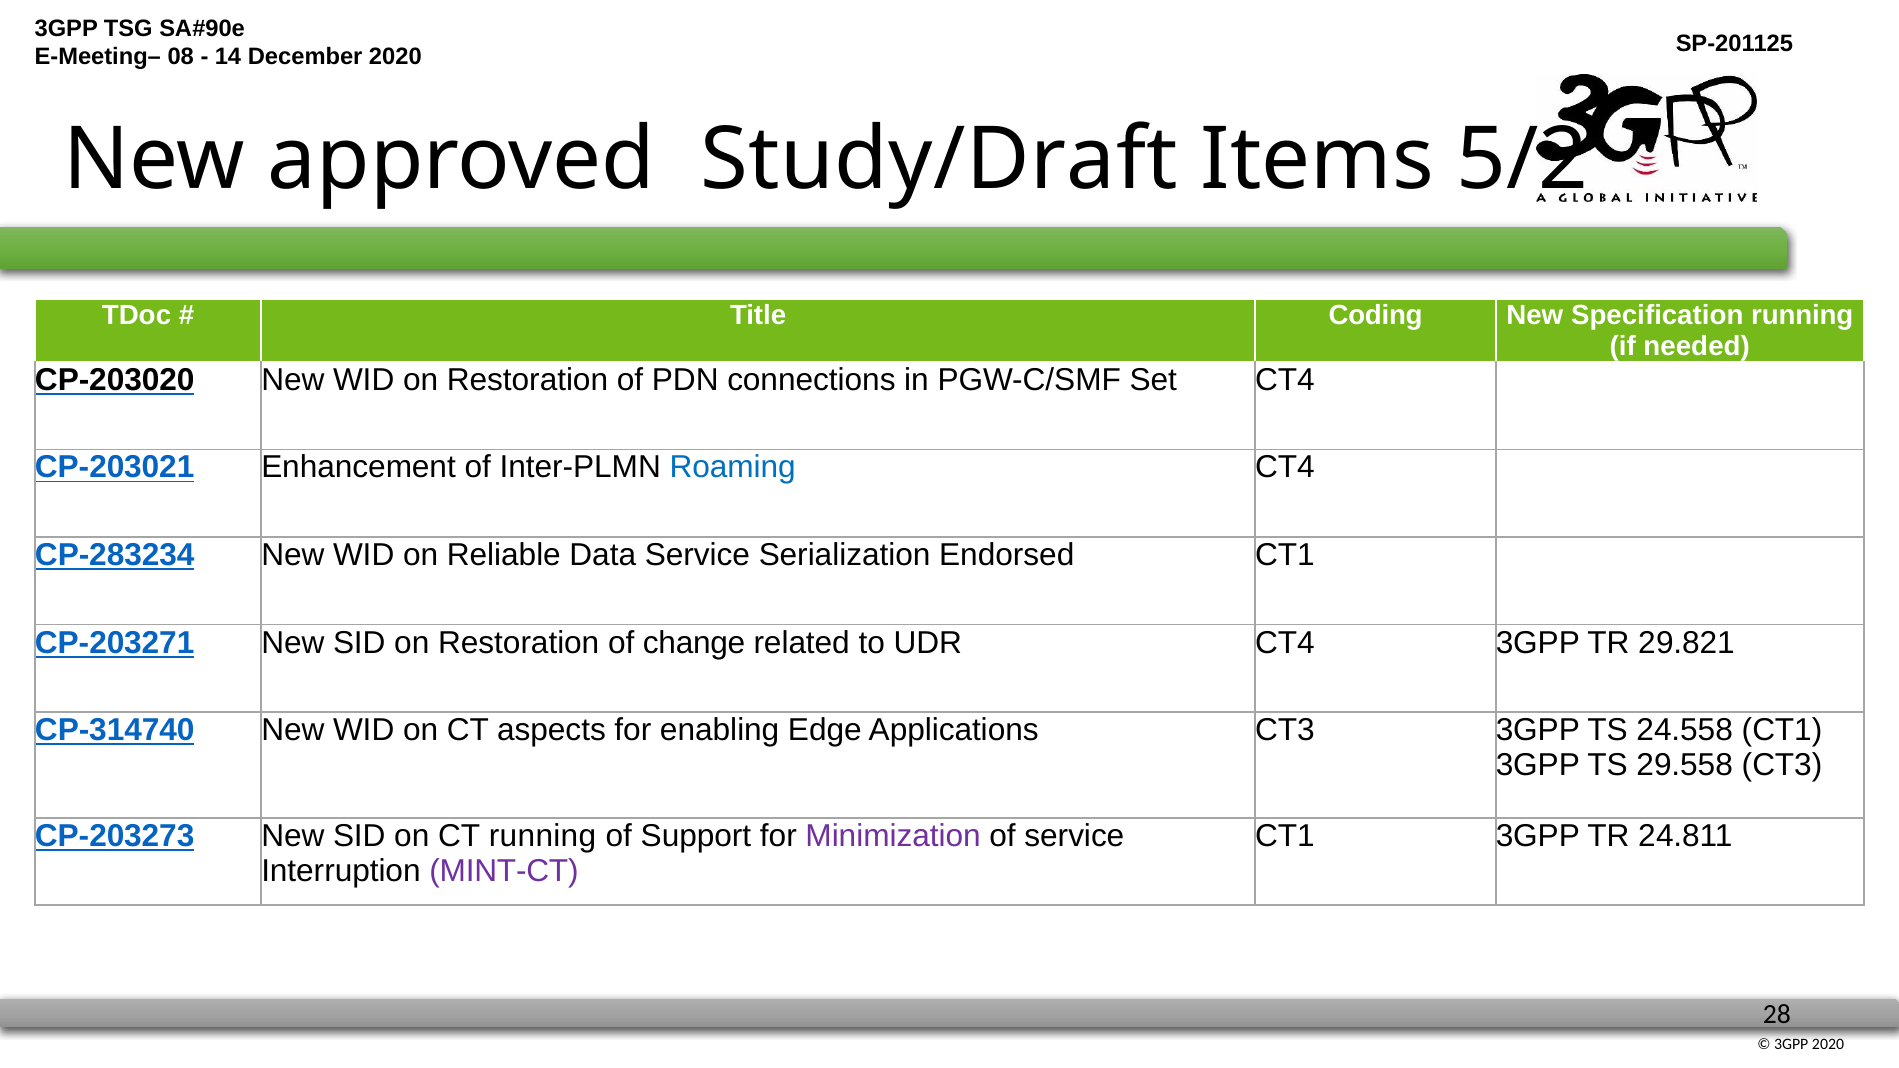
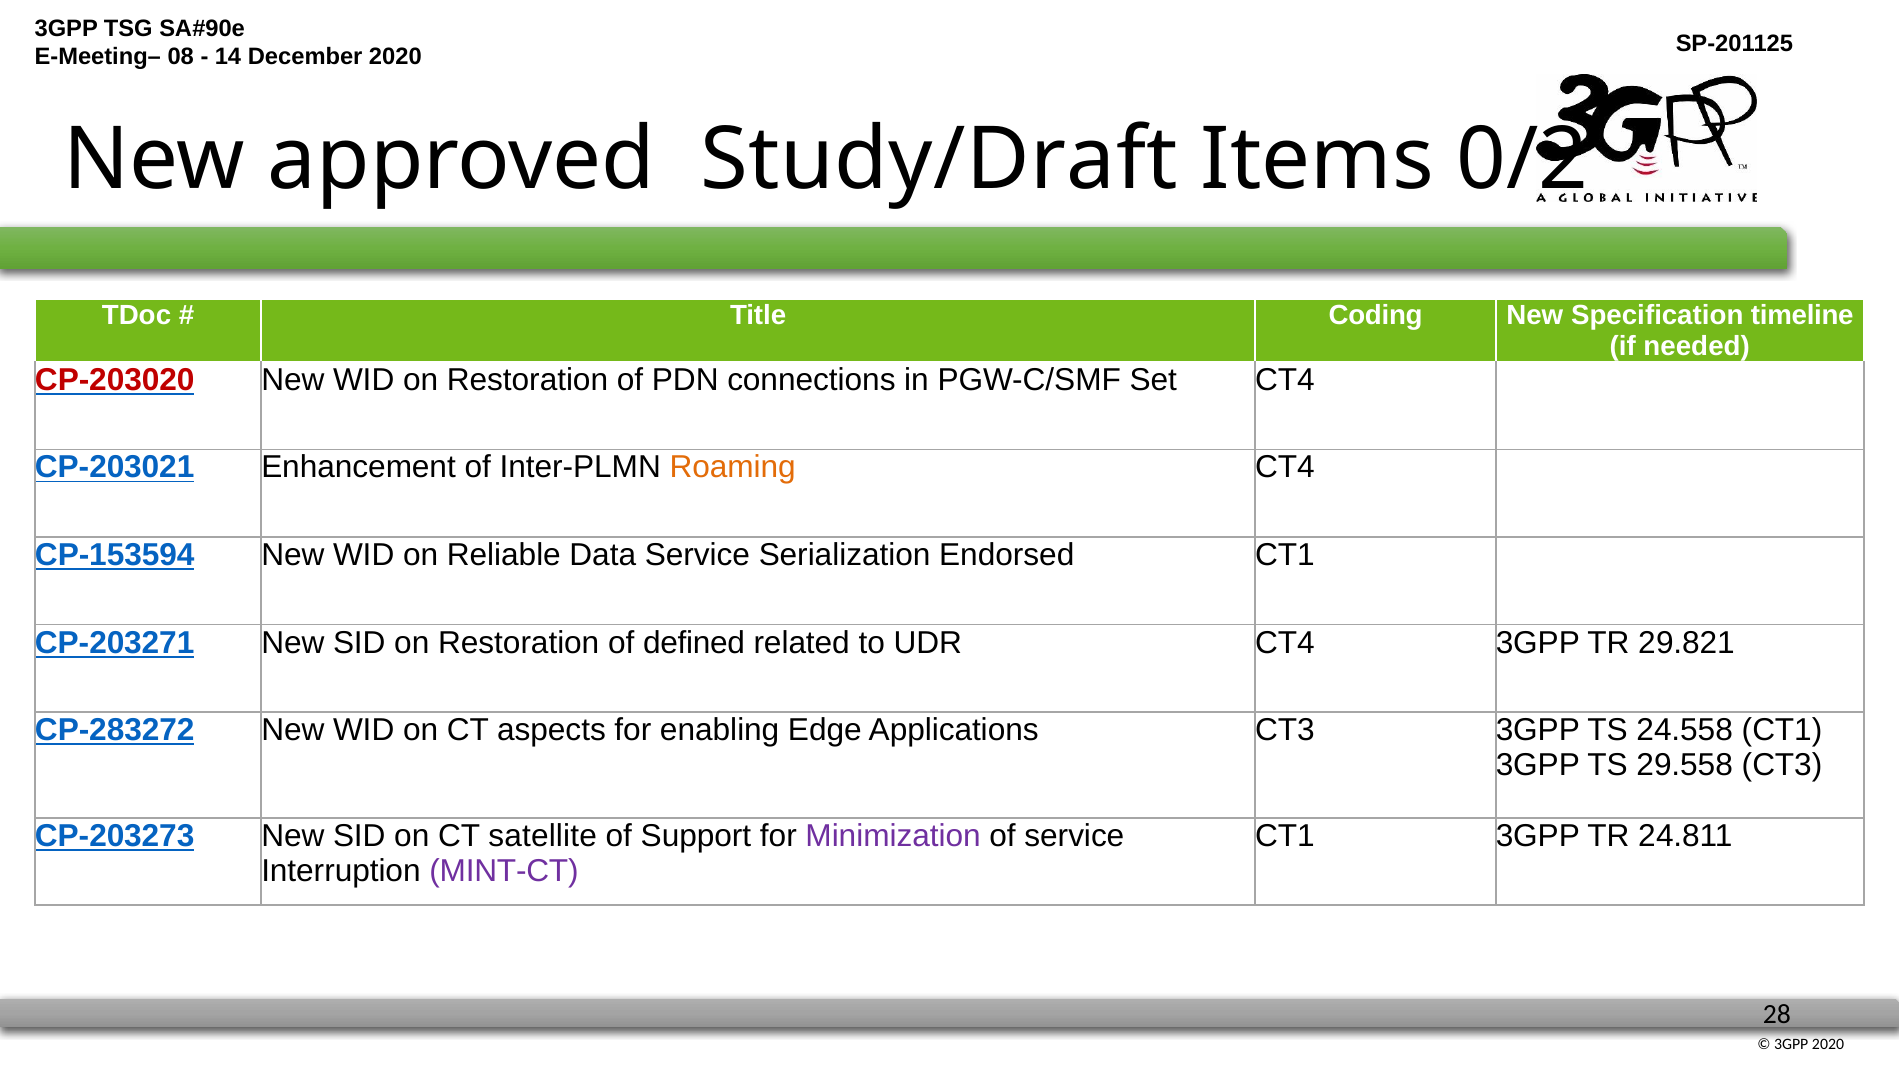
5/2: 5/2 -> 0/2
Specification running: running -> timeline
CP-203020 colour: black -> red
Roaming colour: blue -> orange
CP-283234: CP-283234 -> CP-153594
change: change -> defined
CP-314740: CP-314740 -> CP-283272
CT running: running -> satellite
